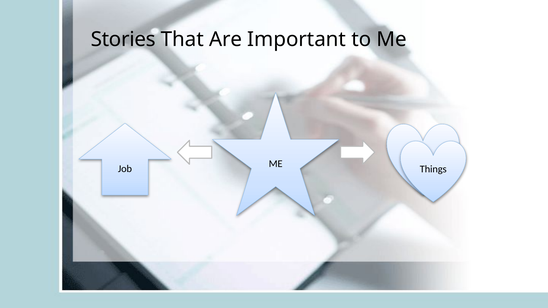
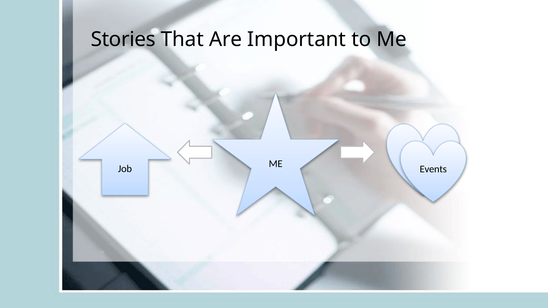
Things: Things -> Events
